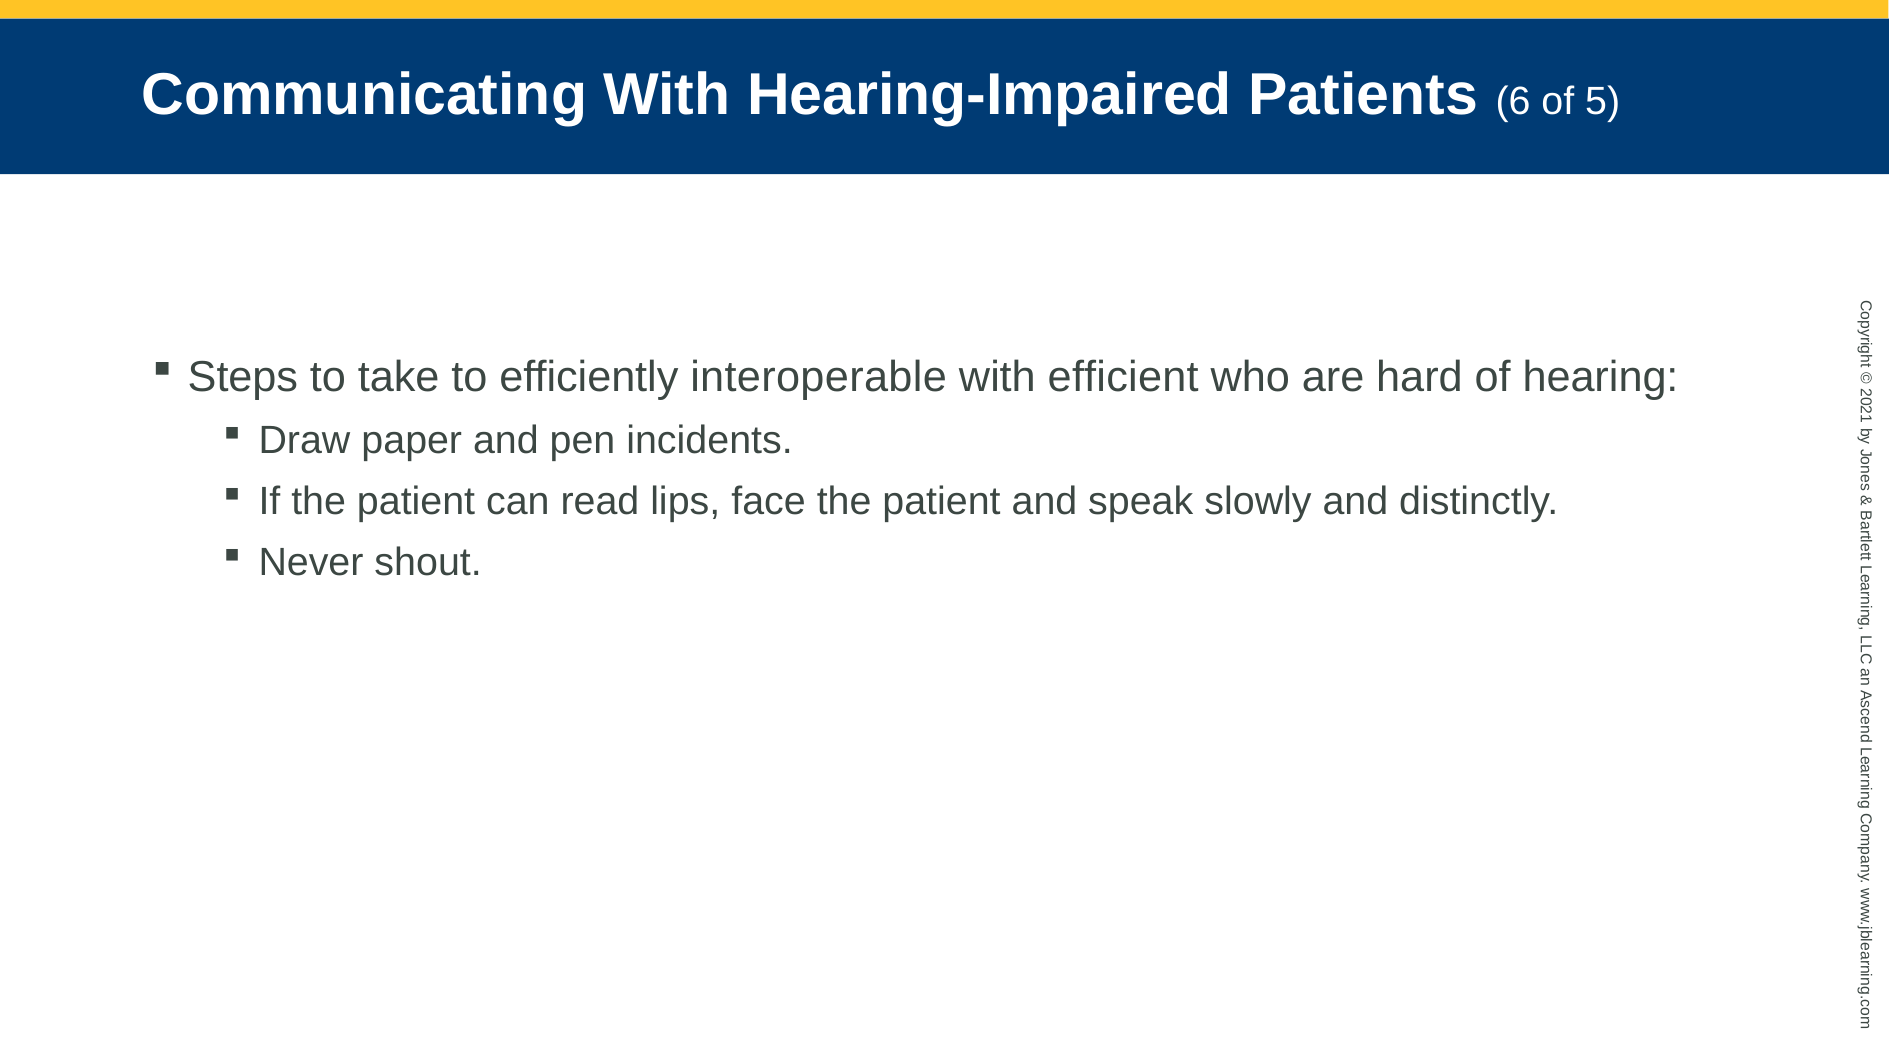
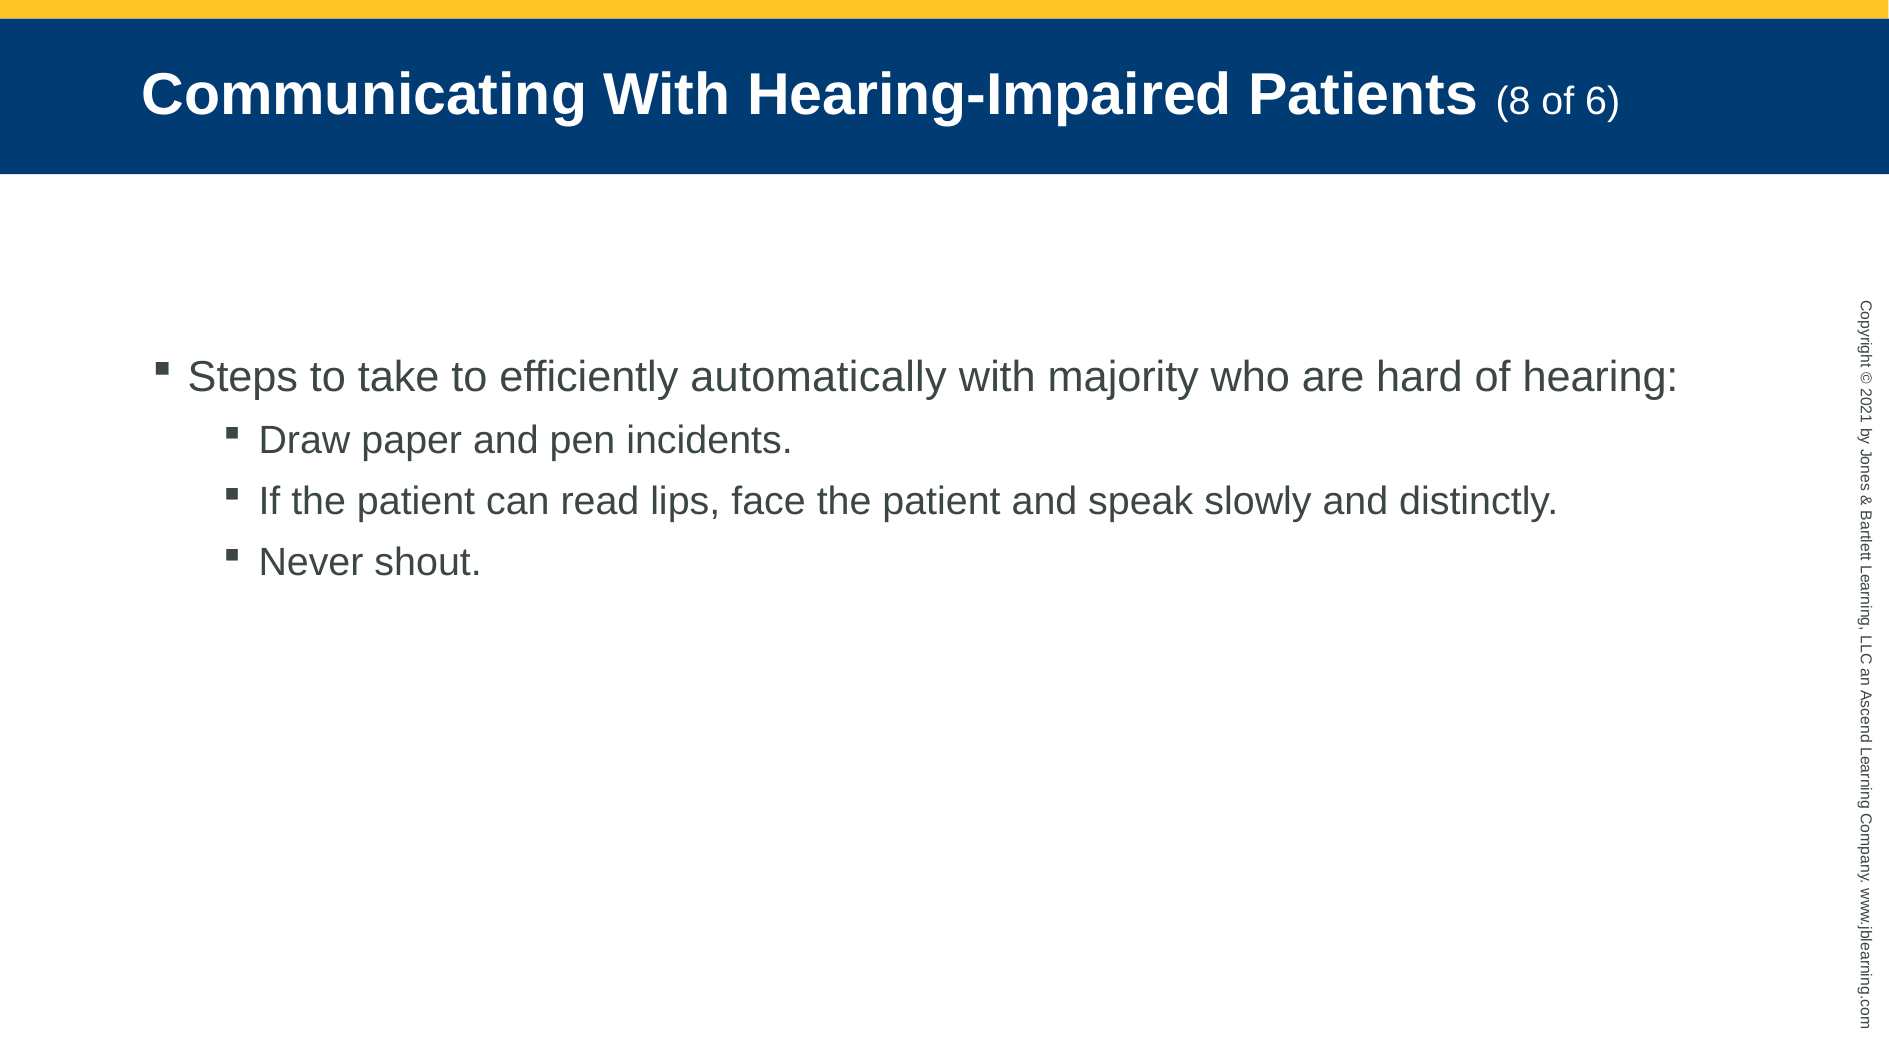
6: 6 -> 8
5: 5 -> 6
interoperable: interoperable -> automatically
efficient: efficient -> majority
